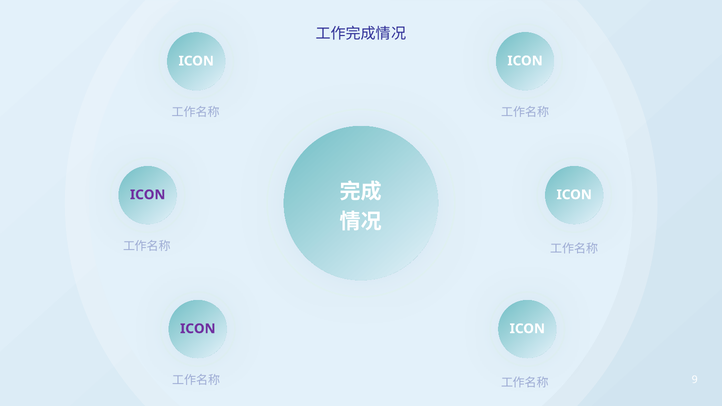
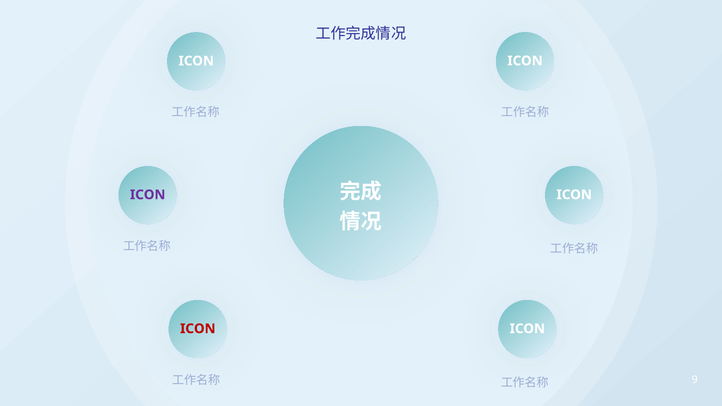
ICON at (198, 329) colour: purple -> red
